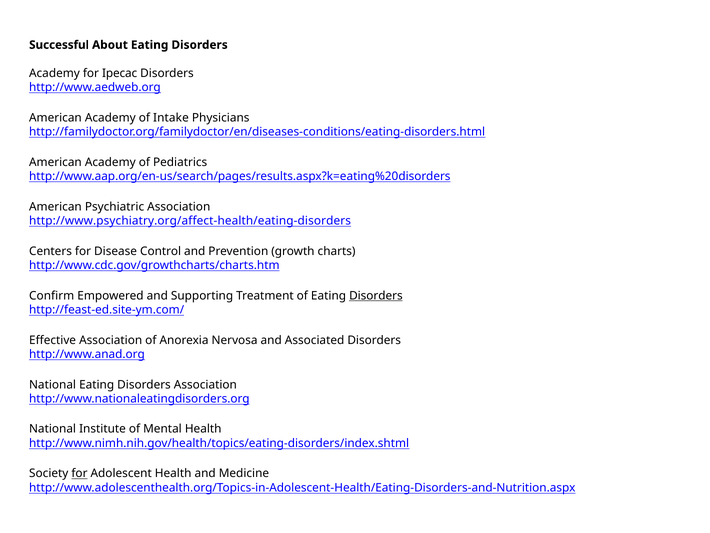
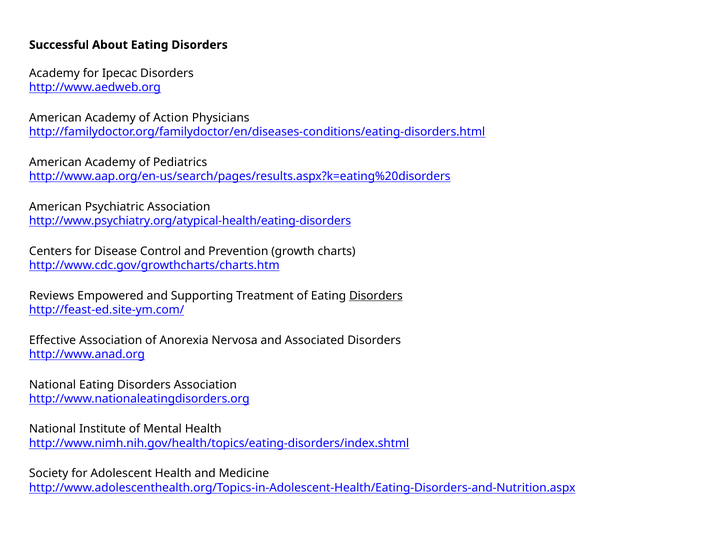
Intake: Intake -> Action
http://www.psychiatry.org/affect-health/eating-disorders: http://www.psychiatry.org/affect-health/eating-disorders -> http://www.psychiatry.org/atypical-health/eating-disorders
Confirm: Confirm -> Reviews
for at (79, 473) underline: present -> none
